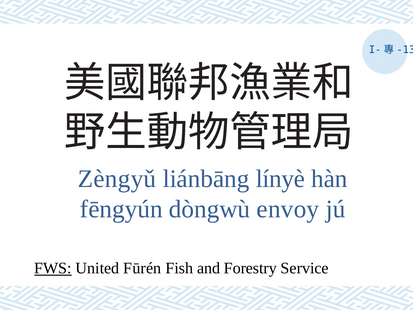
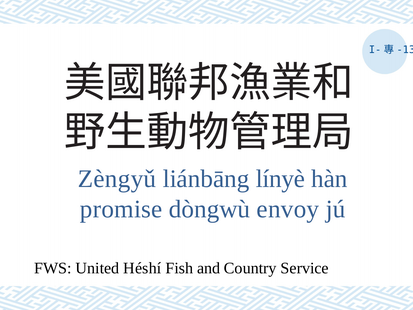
fēngyún: fēngyún -> promise
FWS underline: present -> none
Fūrén: Fūrén -> Héshí
Forestry: Forestry -> Country
